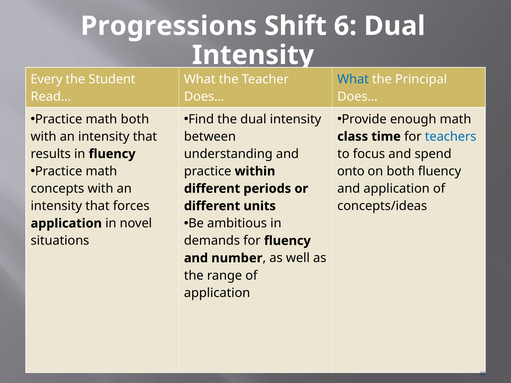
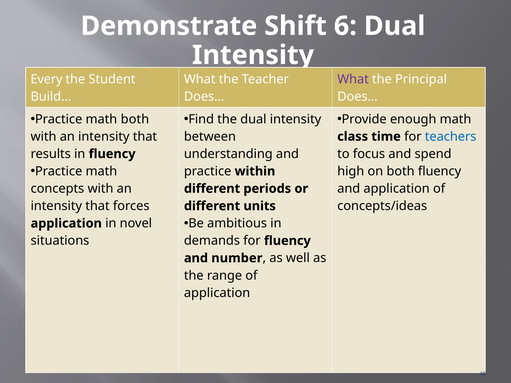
Progressions: Progressions -> Demonstrate
What at (353, 79) colour: blue -> purple
Read…: Read… -> Build…
onto: onto -> high
